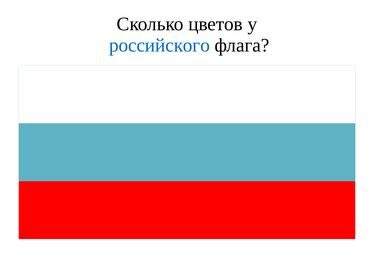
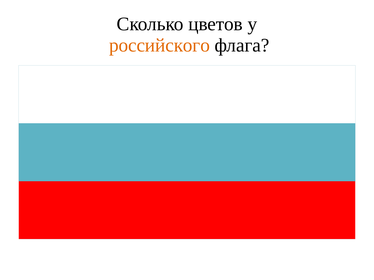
российского colour: blue -> orange
